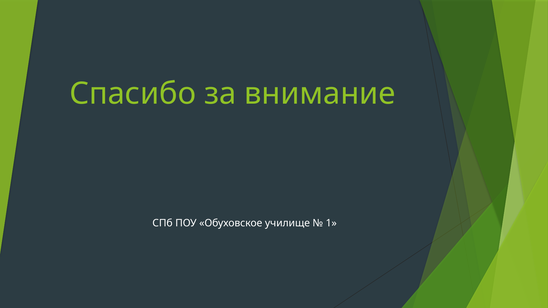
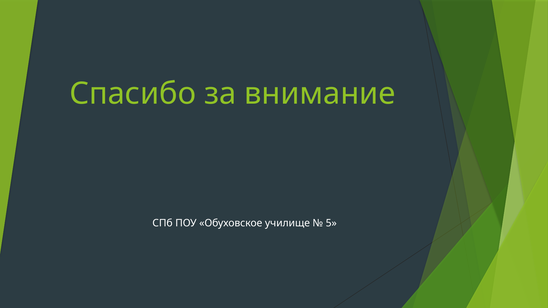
1: 1 -> 5
